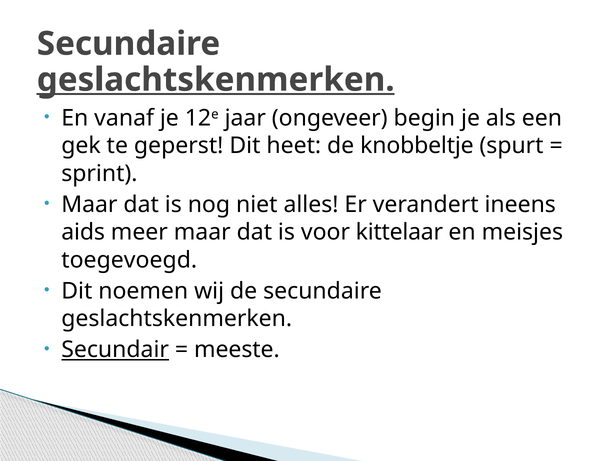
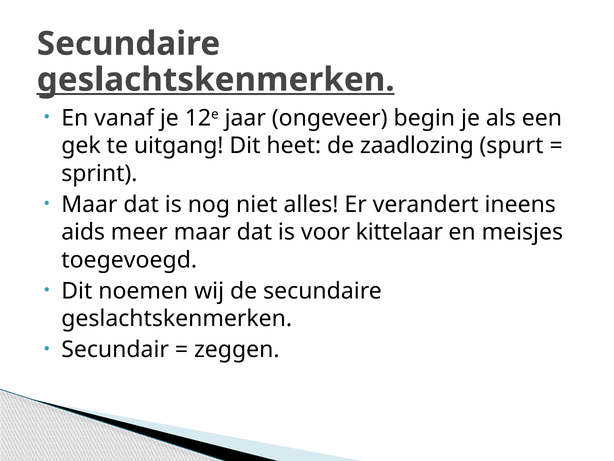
geperst: geperst -> uitgang
knobbeltje: knobbeltje -> zaadlozing
Secundair underline: present -> none
meeste: meeste -> zeggen
